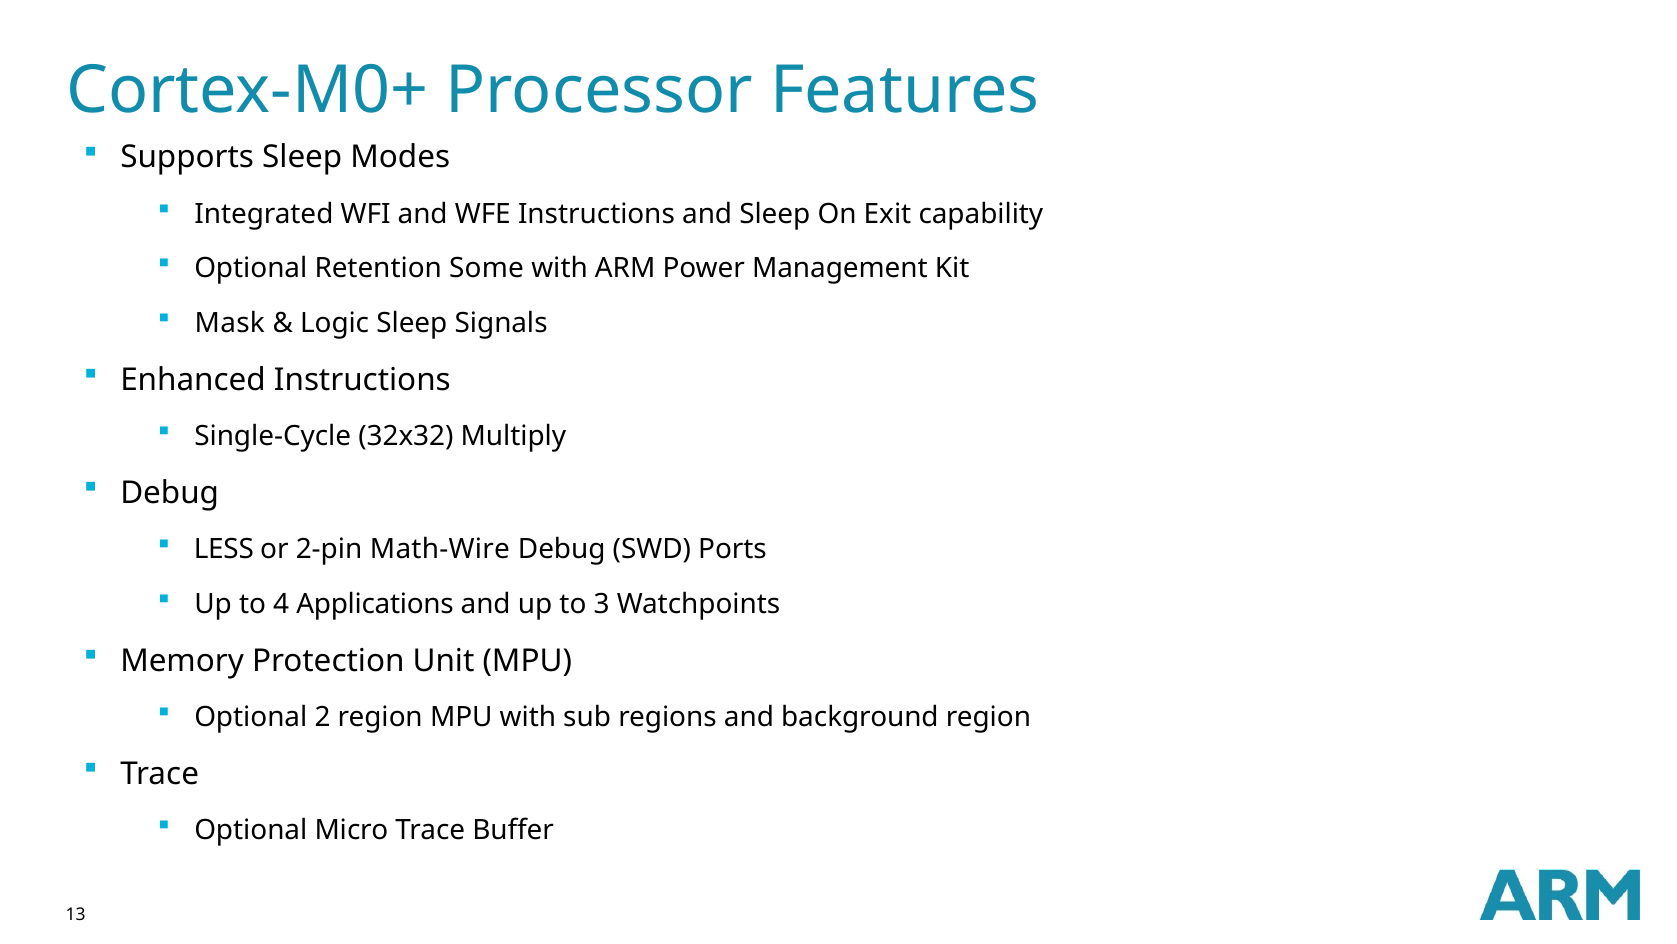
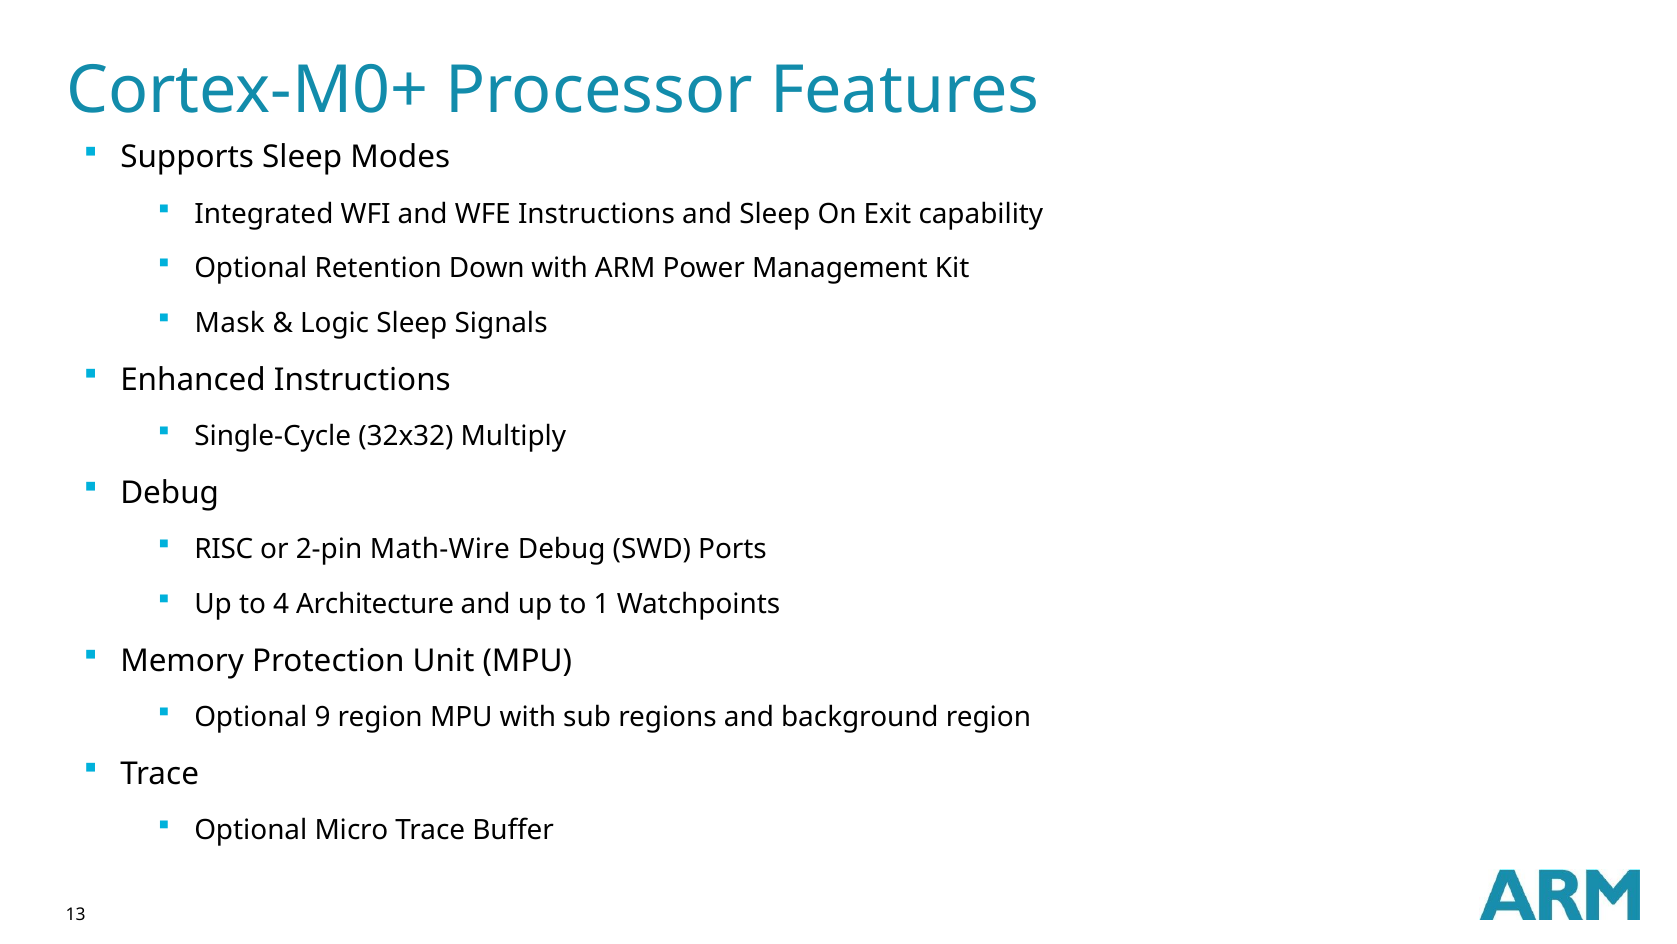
Some: Some -> Down
LESS: LESS -> RISC
Applications: Applications -> Architecture
3: 3 -> 1
2: 2 -> 9
